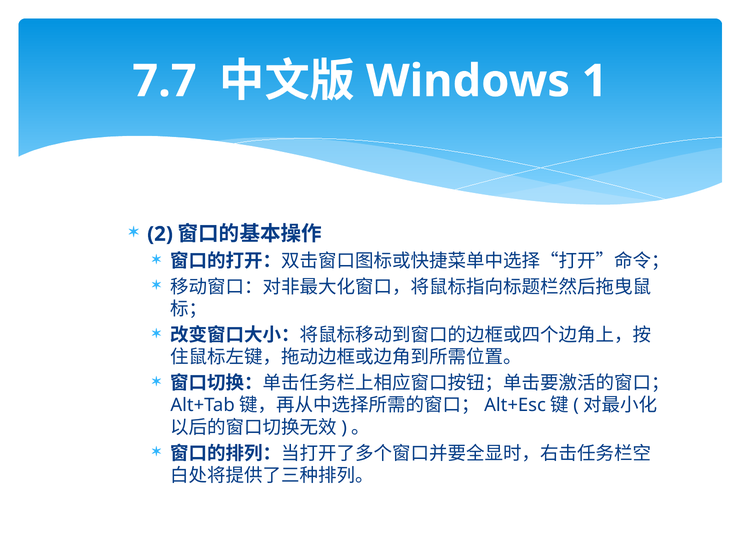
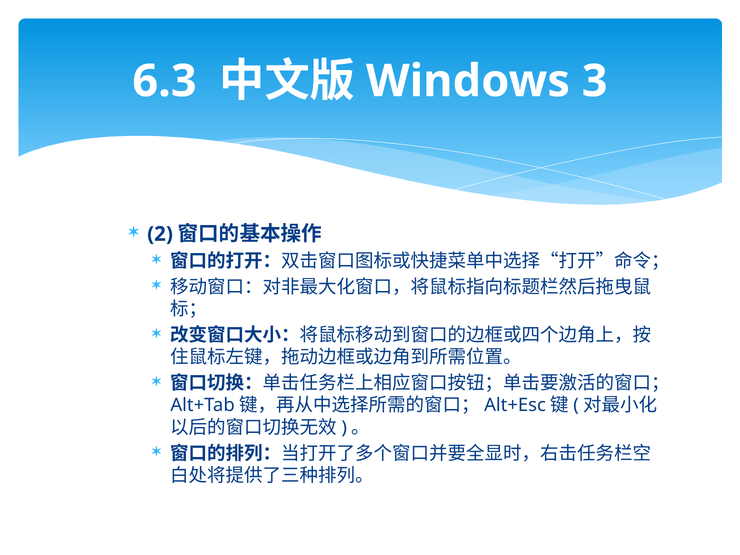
7.7: 7.7 -> 6.3
1: 1 -> 3
